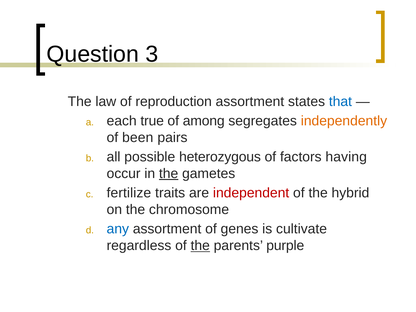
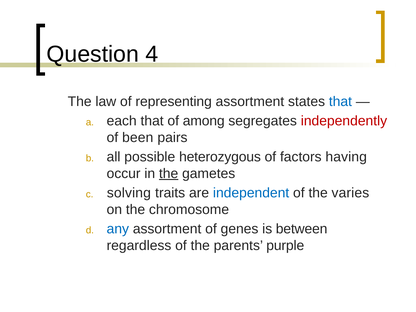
3: 3 -> 4
reproduction: reproduction -> representing
each true: true -> that
independently colour: orange -> red
fertilize: fertilize -> solving
independent colour: red -> blue
hybrid: hybrid -> varies
cultivate: cultivate -> between
the at (200, 246) underline: present -> none
